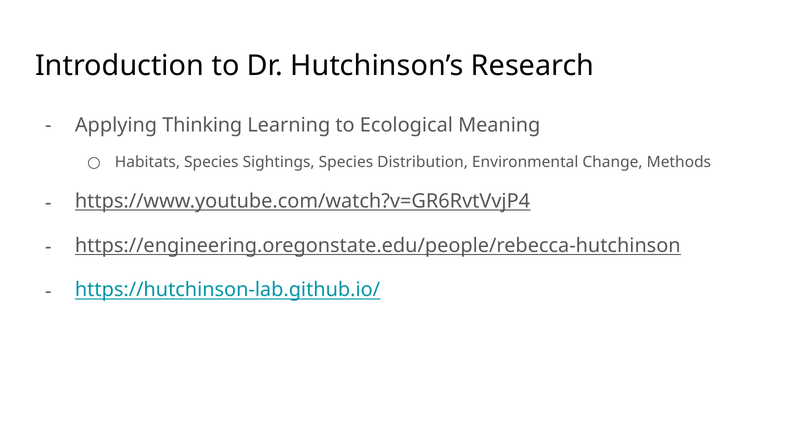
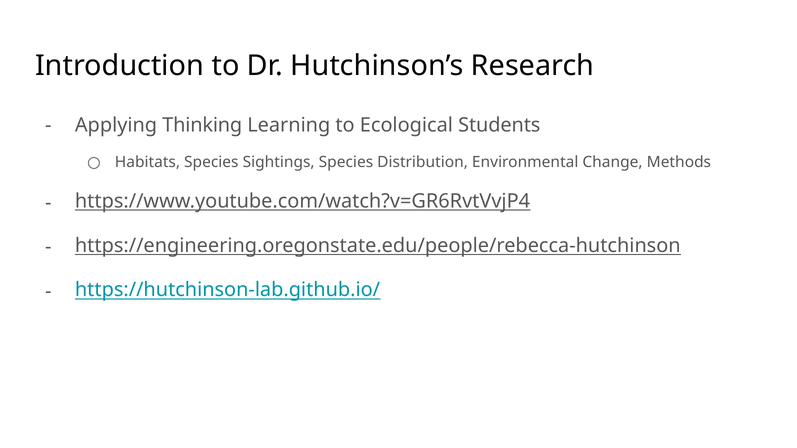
Meaning: Meaning -> Students
